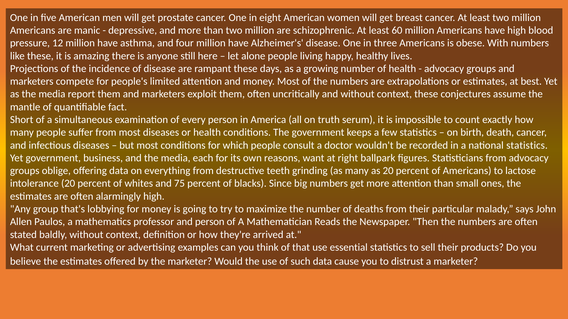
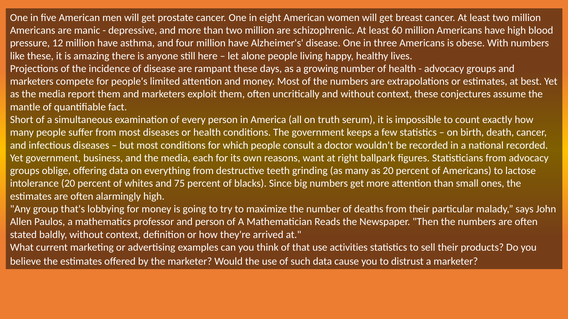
national statistics: statistics -> recorded
essential: essential -> activities
